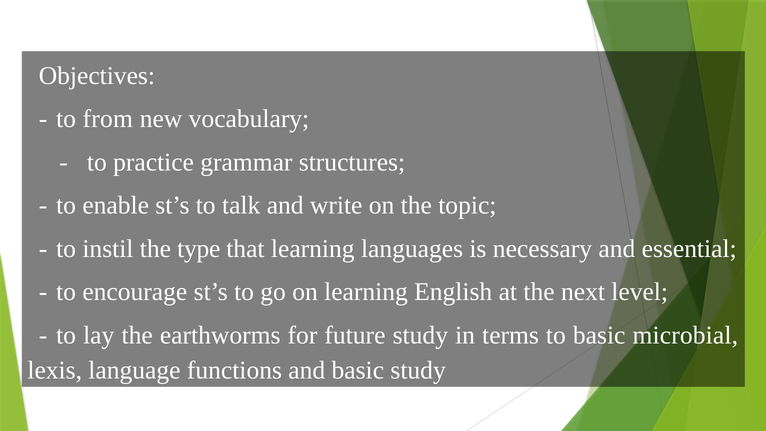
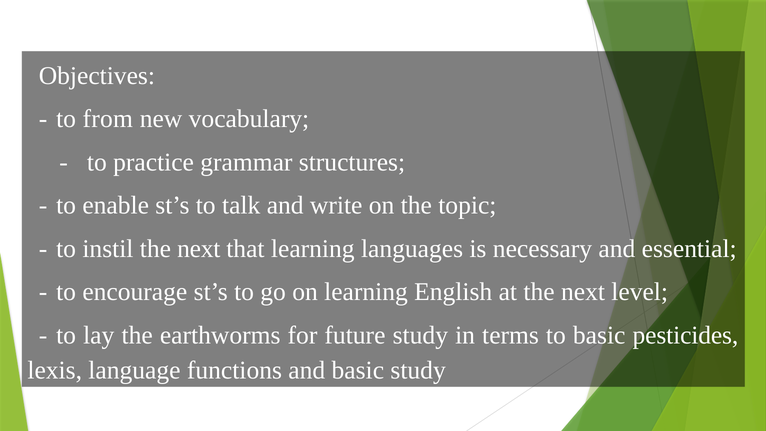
instil the type: type -> next
microbial: microbial -> pesticides
